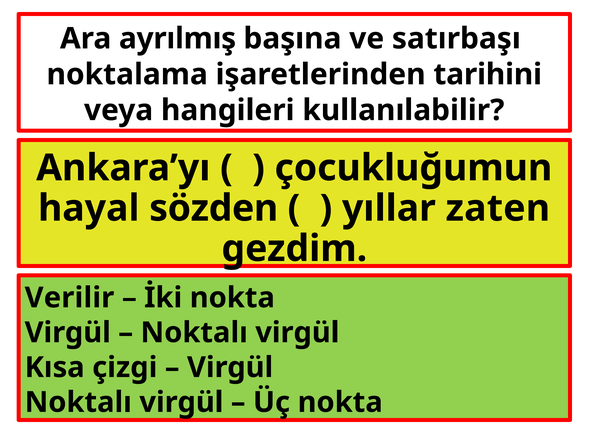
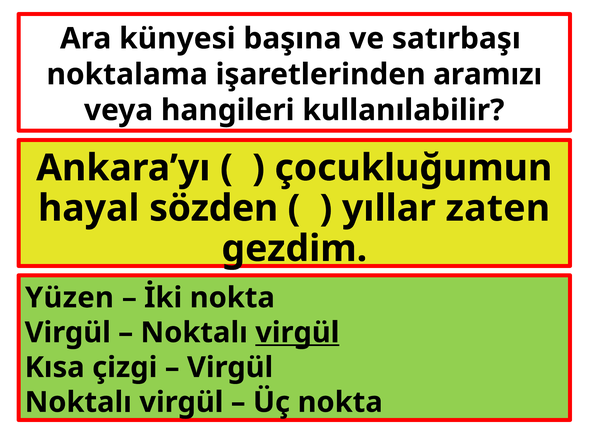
ayrılmış: ayrılmış -> künyesi
tarihini: tarihini -> aramızı
Verilir: Verilir -> Yüzen
virgül at (297, 333) underline: none -> present
